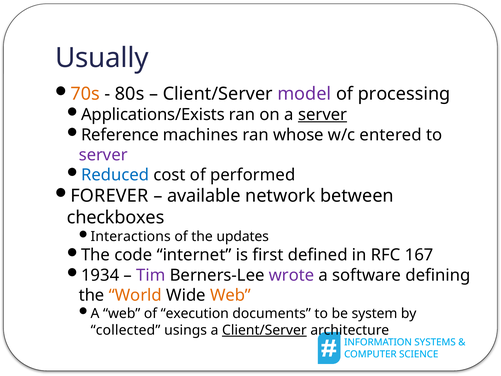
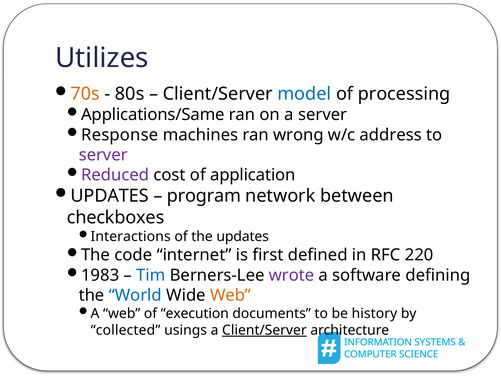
Usually: Usually -> Utilizes
model colour: purple -> blue
Applications/Exists: Applications/Exists -> Applications/Same
server at (323, 115) underline: present -> none
Reference: Reference -> Response
whose: whose -> wrong
entered: entered -> address
Reduced colour: blue -> purple
performed: performed -> application
FOREVER at (109, 196): FOREVER -> UPDATES
available: available -> program
167: 167 -> 220
1934: 1934 -> 1983
Tim colour: purple -> blue
World colour: orange -> blue
system: system -> history
